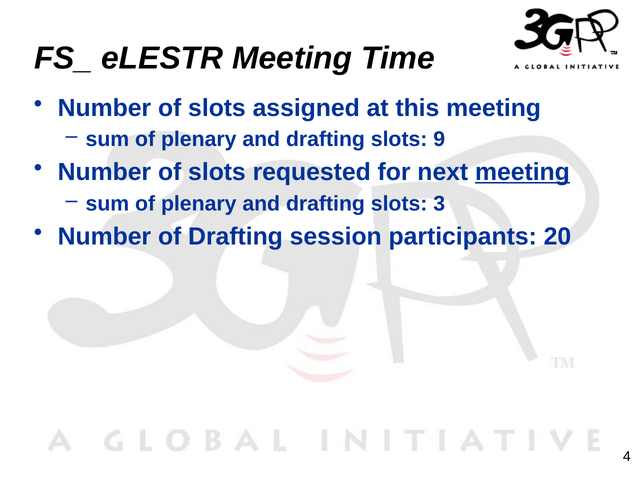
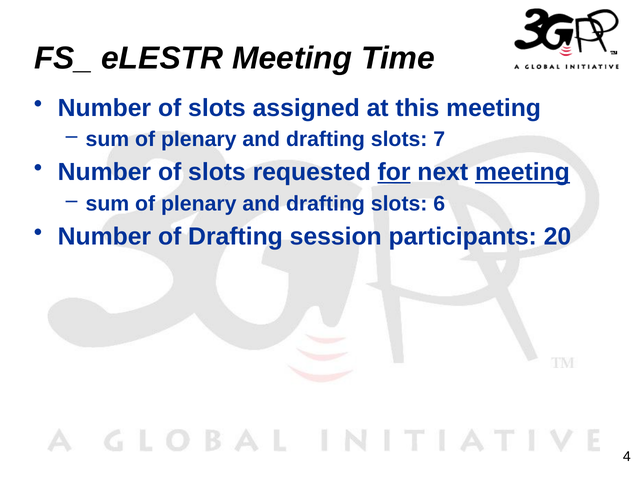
9: 9 -> 7
for underline: none -> present
3: 3 -> 6
